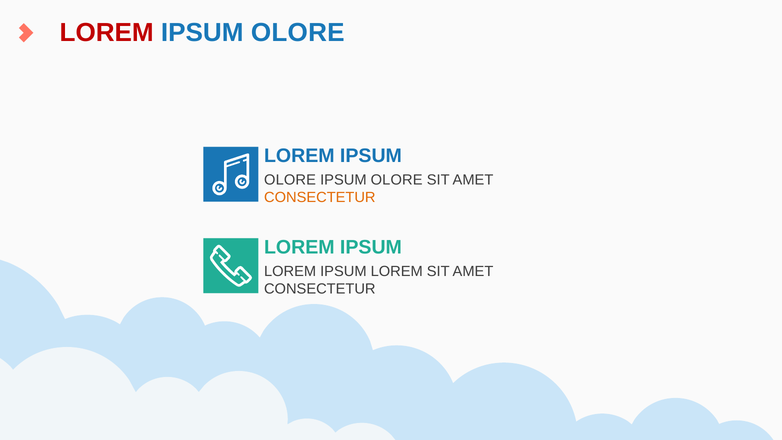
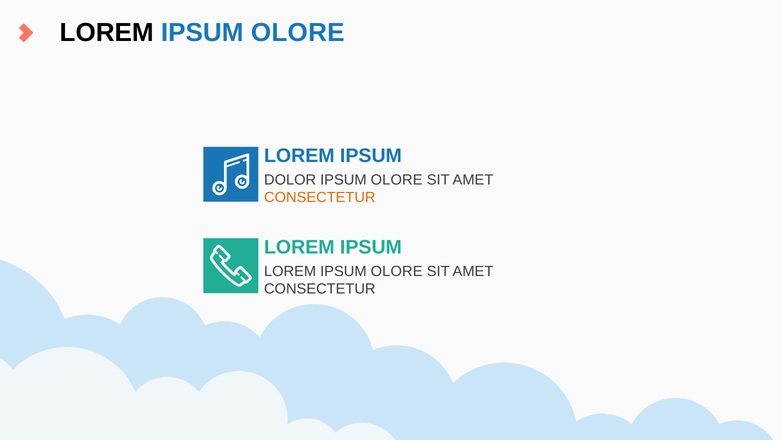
LOREM at (107, 33) colour: red -> black
OLORE at (290, 180): OLORE -> DOLOR
LOREM at (397, 271): LOREM -> OLORE
